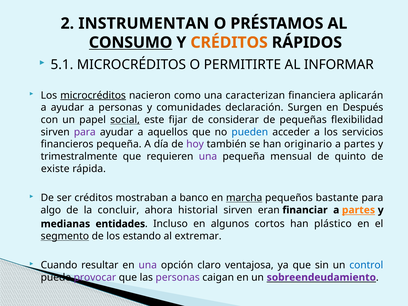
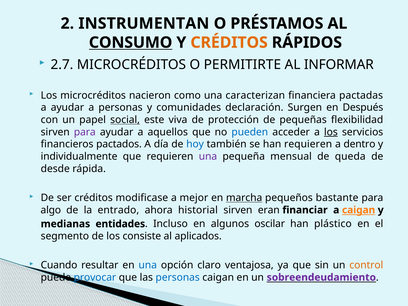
5.1: 5.1 -> 2.7
microcréditos at (93, 95) underline: present -> none
aplicarán: aplicarán -> pactadas
fijar: fijar -> viva
considerar: considerar -> protección
los at (331, 132) underline: none -> present
financieros pequeña: pequeña -> pactados
hoy colour: purple -> blue
han originario: originario -> requieren
partes at (359, 144): partes -> dentro
trimestralmente: trimestralmente -> individualmente
quinto: quinto -> queda
existe: existe -> desde
mostraban: mostraban -> modificase
banco: banco -> mejor
concluir: concluir -> entrado
financiar a partes: partes -> caigan
cortos: cortos -> oscilar
segmento underline: present -> none
estando: estando -> consiste
extremar: extremar -> aplicados
una at (148, 265) colour: purple -> blue
control colour: blue -> orange
provocar colour: purple -> blue
personas at (178, 277) colour: purple -> blue
